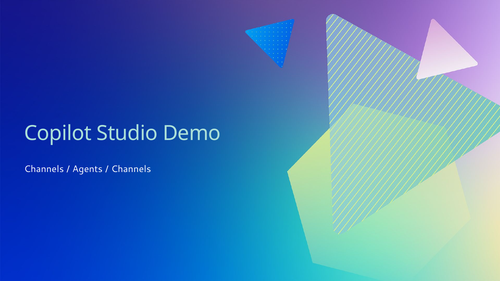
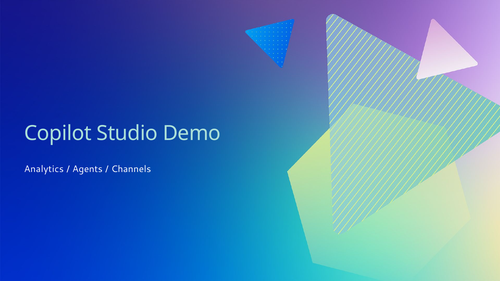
Channels at (44, 169): Channels -> Analytics
